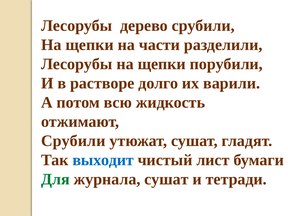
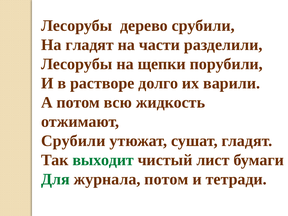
щепки at (90, 45): щепки -> гладят
выходит colour: blue -> green
журнала сушат: сушат -> потом
